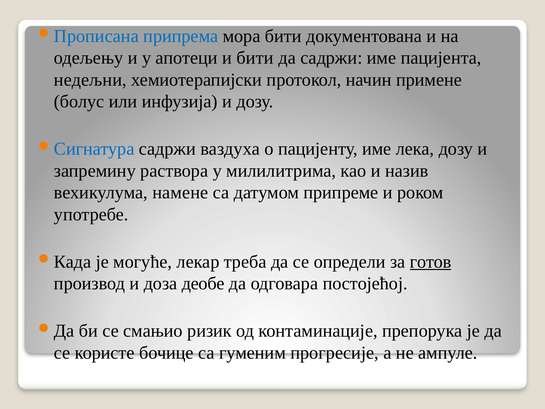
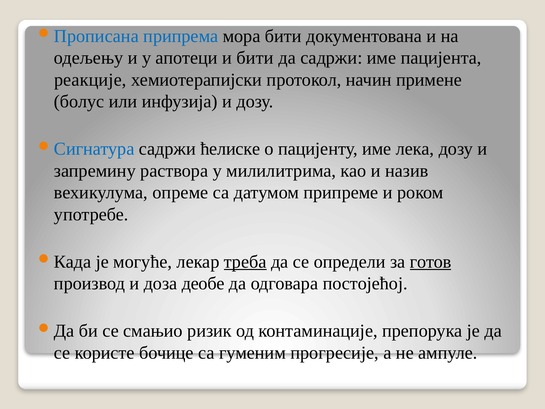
недељни: недељни -> реакције
ваздуха: ваздуха -> ћелиске
намене: намене -> опреме
треба underline: none -> present
